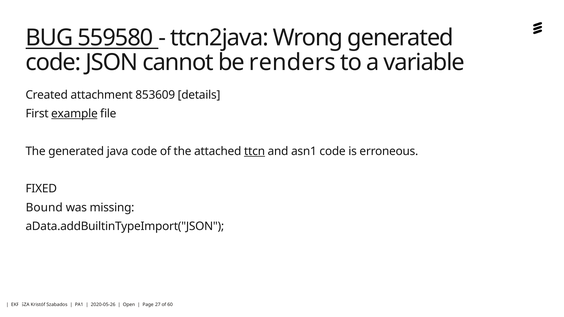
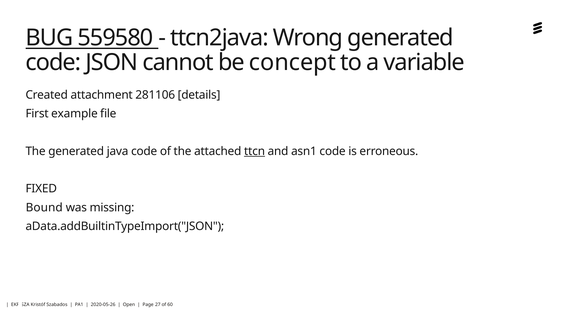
renders: renders -> concept
853609: 853609 -> 281106
example underline: present -> none
